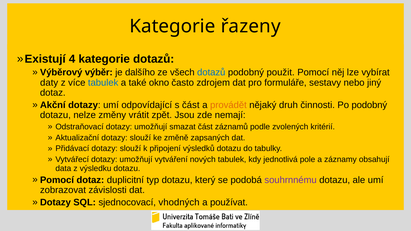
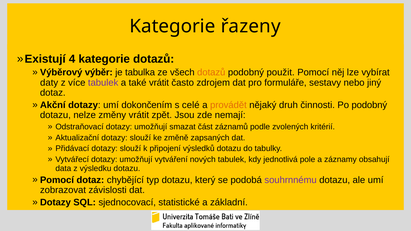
dalšího: dalšího -> tabulka
dotazů at (211, 72) colour: blue -> orange
tabulek at (103, 83) colour: blue -> purple
také okno: okno -> vrátit
odpovídající: odpovídající -> dokončením
s část: část -> celé
duplicitní: duplicitní -> chybějící
vhodných: vhodných -> statistické
používat: používat -> základní
